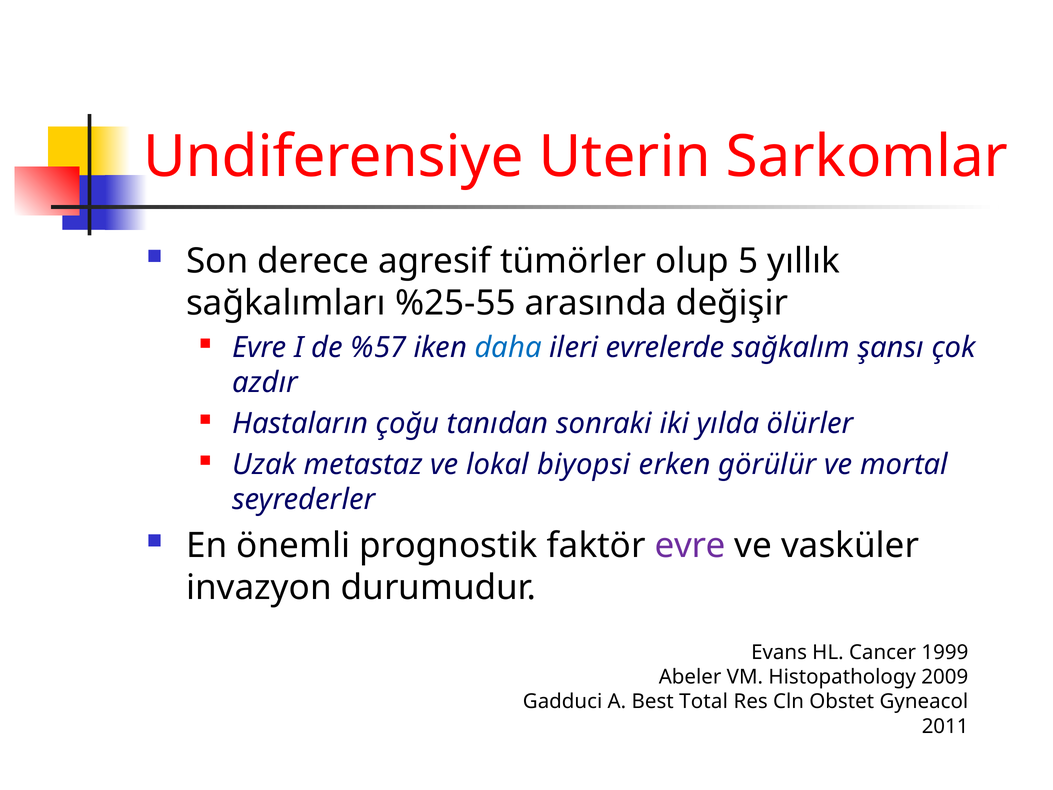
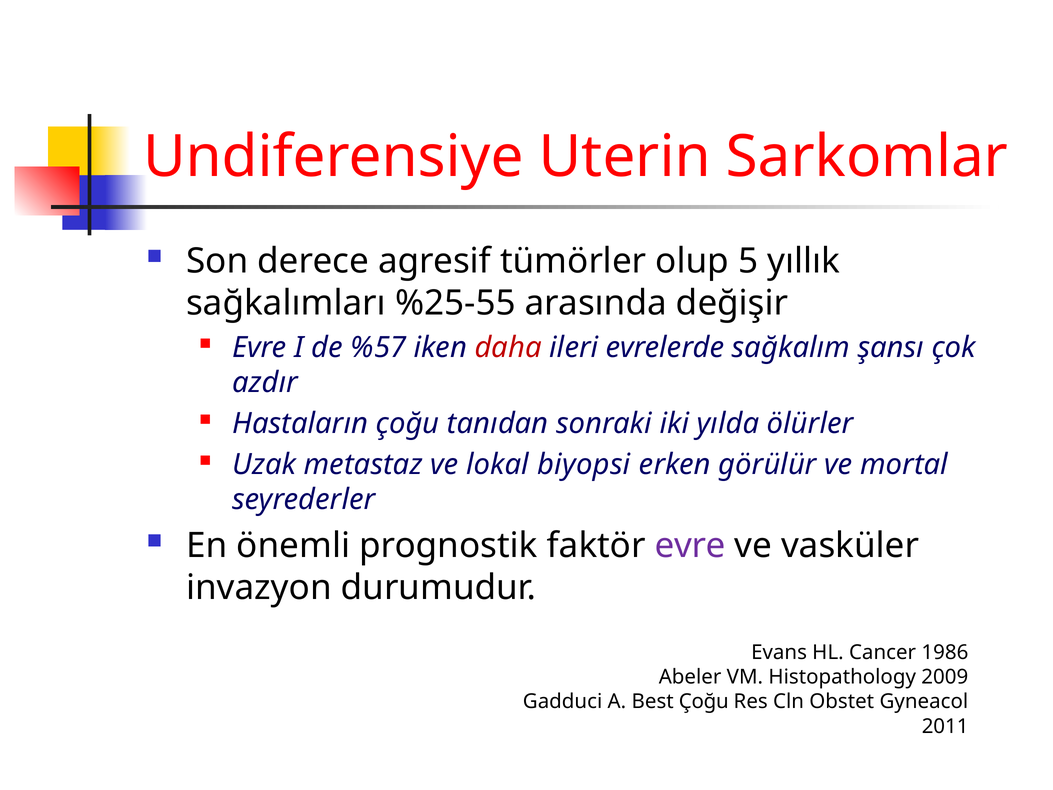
daha colour: blue -> red
1999: 1999 -> 1986
Best Total: Total -> Çoğu
